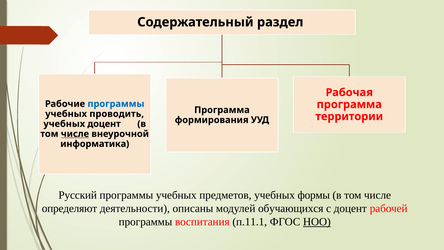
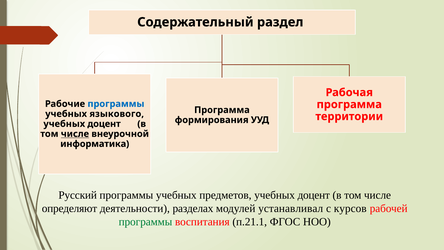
проводить: проводить -> языкового
предметов учебных формы: формы -> доцент
описаны: описаны -> разделах
обучающихся: обучающихся -> устанавливал
с доцент: доцент -> курсов
программы at (145, 222) colour: black -> green
п.11.1: п.11.1 -> п.21.1
НОО underline: present -> none
